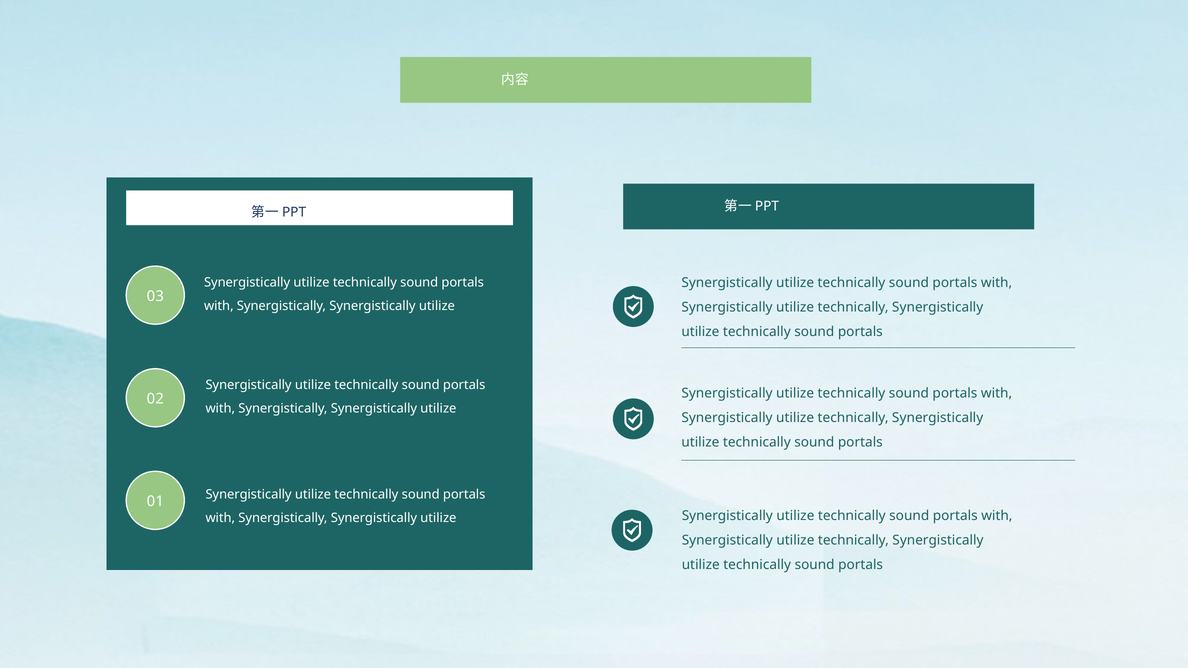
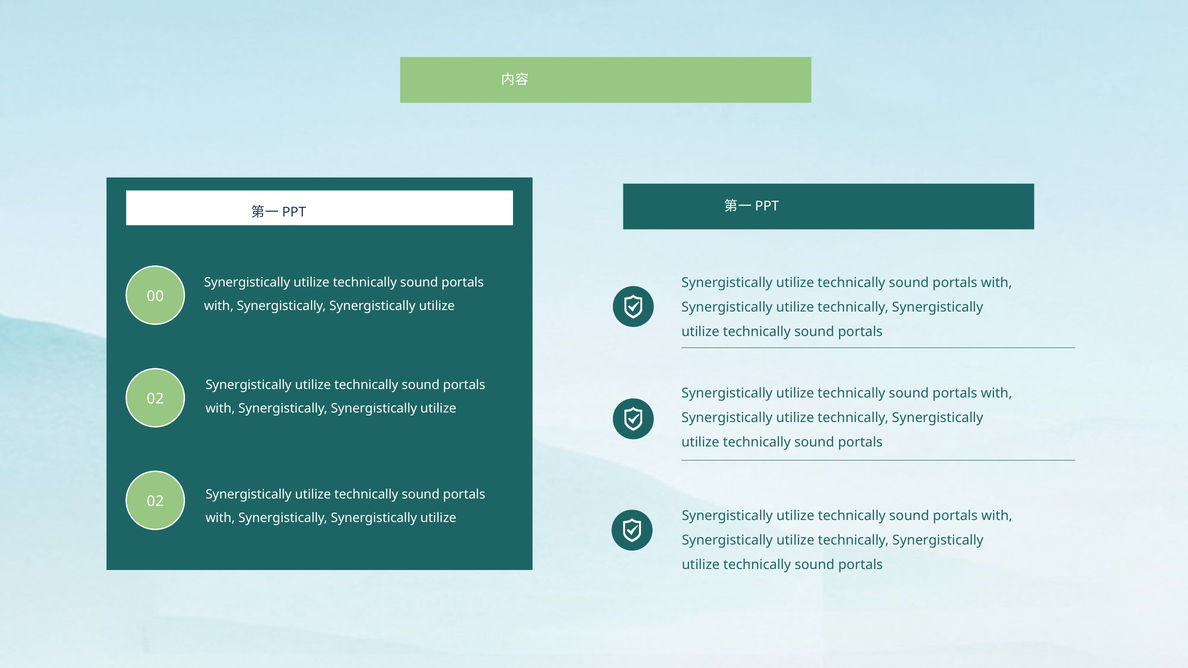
3 at (160, 296): 3 -> 0
1 at (160, 502): 1 -> 2
